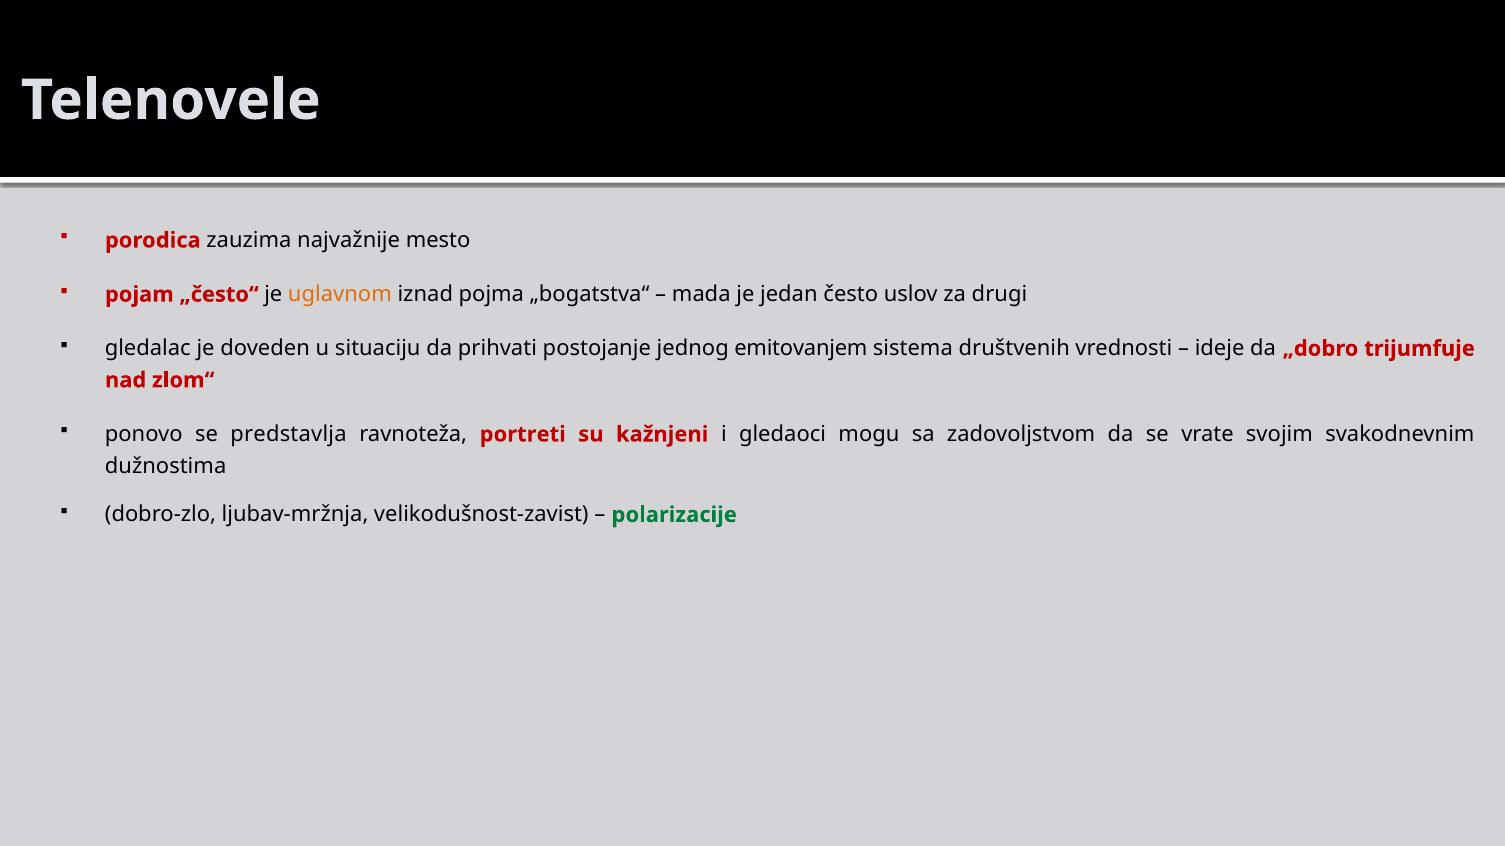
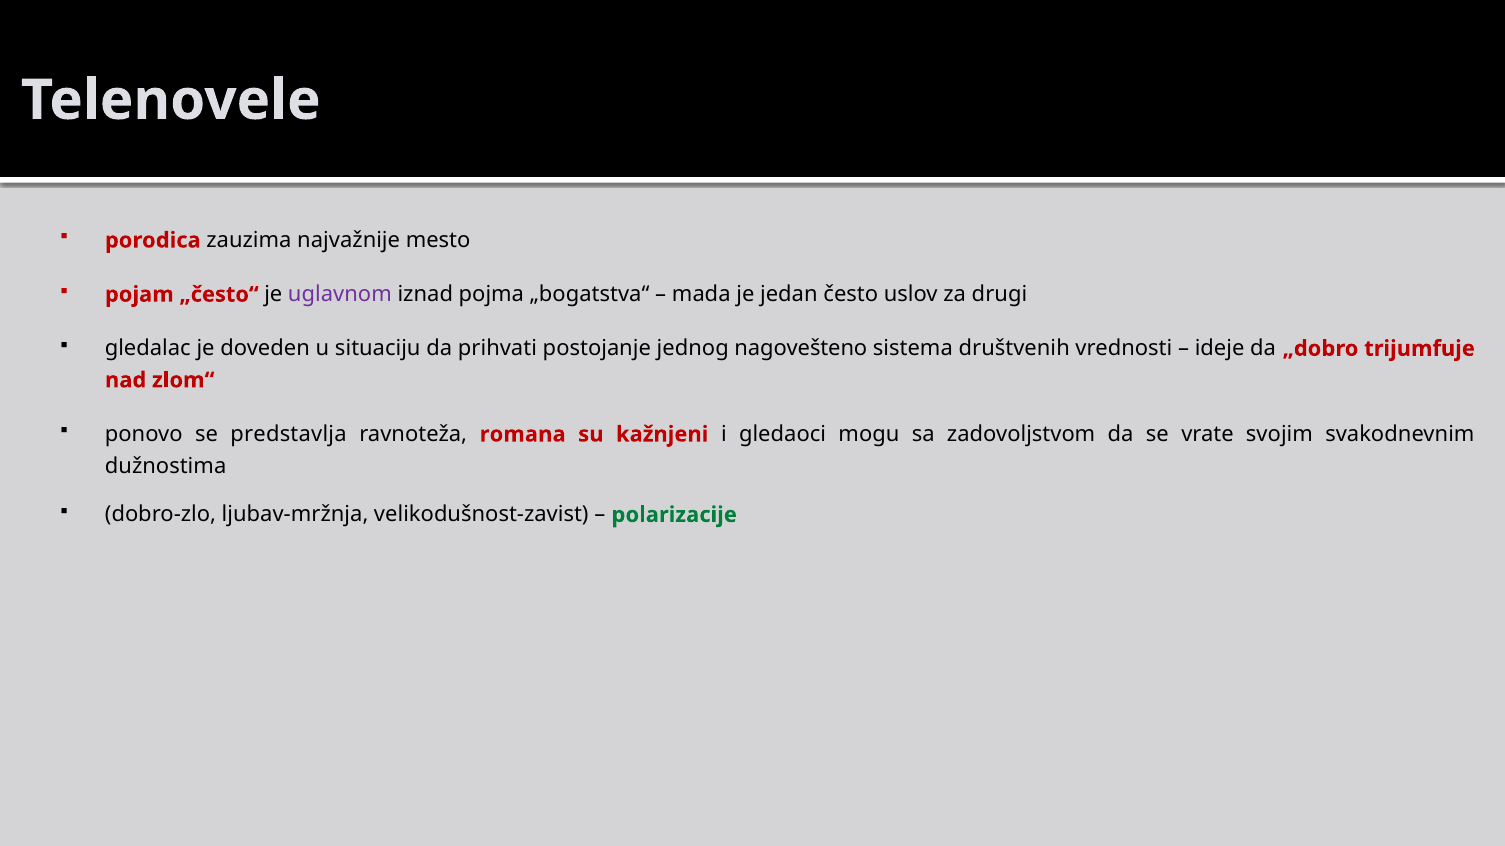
uglavnom colour: orange -> purple
emitovanjem: emitovanjem -> nagovešteno
portreti: portreti -> romana
